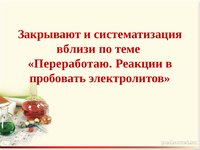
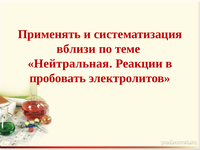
Закрывают: Закрывают -> Применять
Переработаю: Переработаю -> Нейтральная
